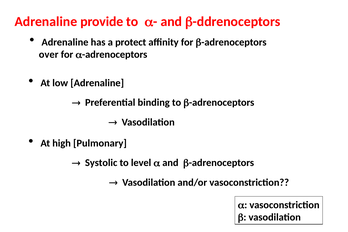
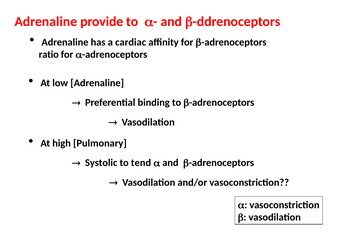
protect: protect -> cardiac
over: over -> ratio
level: level -> tend
